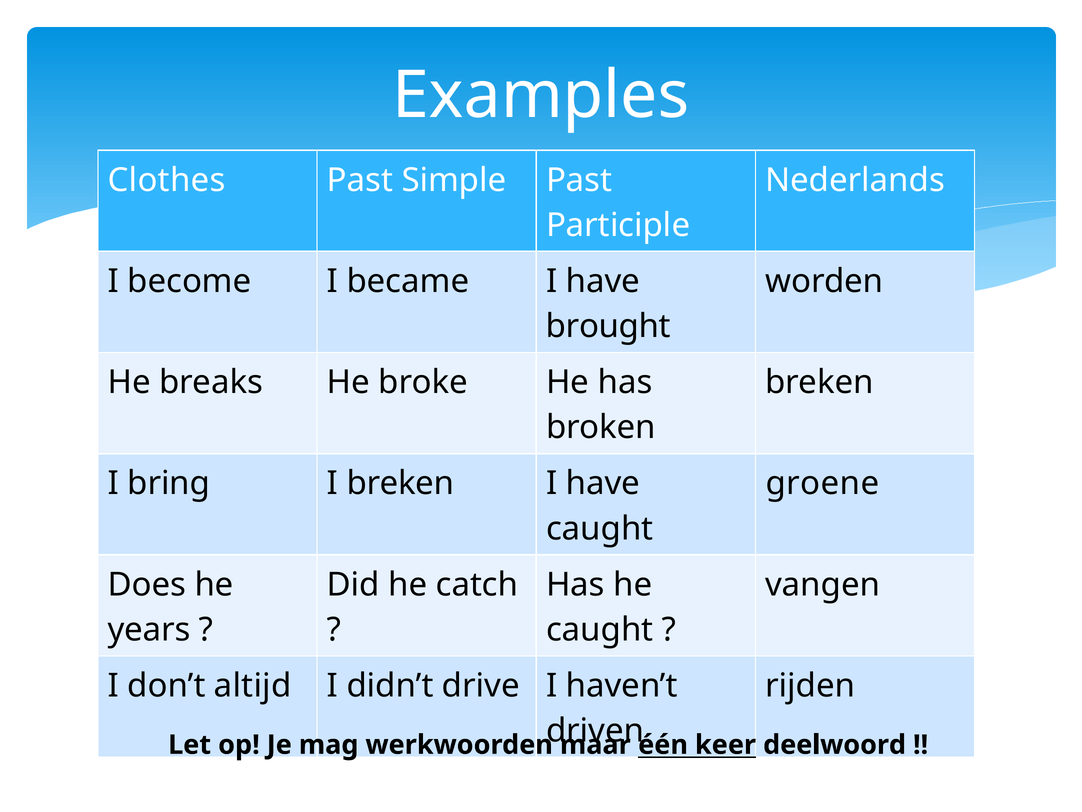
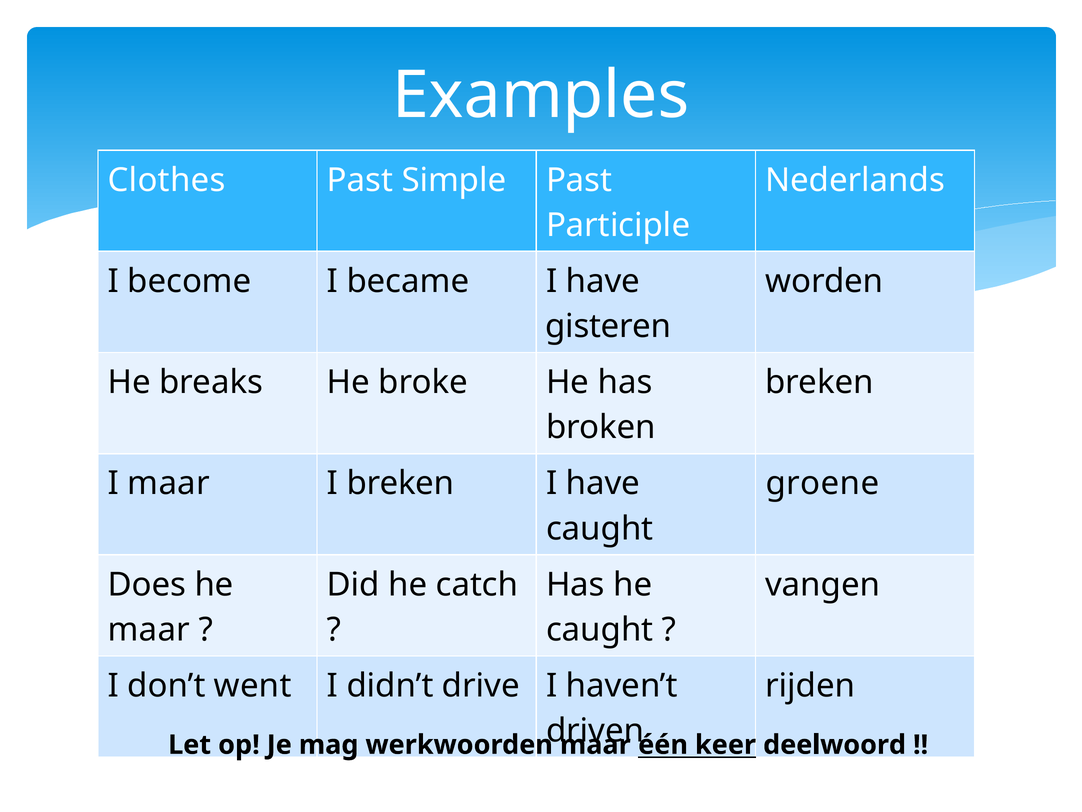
brought: brought -> gisteren
I bring: bring -> maar
years at (149, 629): years -> maar
altijd: altijd -> went
